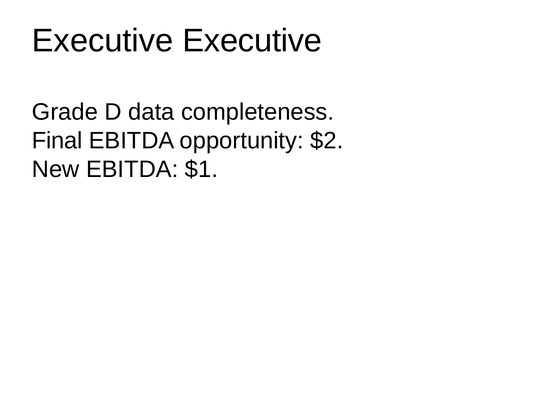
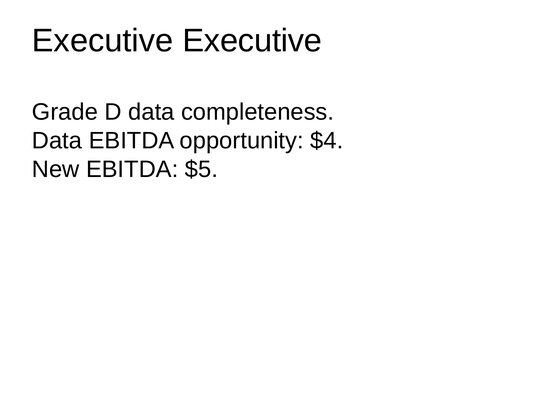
Final at (57, 140): Final -> Data
$2: $2 -> $4
$1: $1 -> $5
